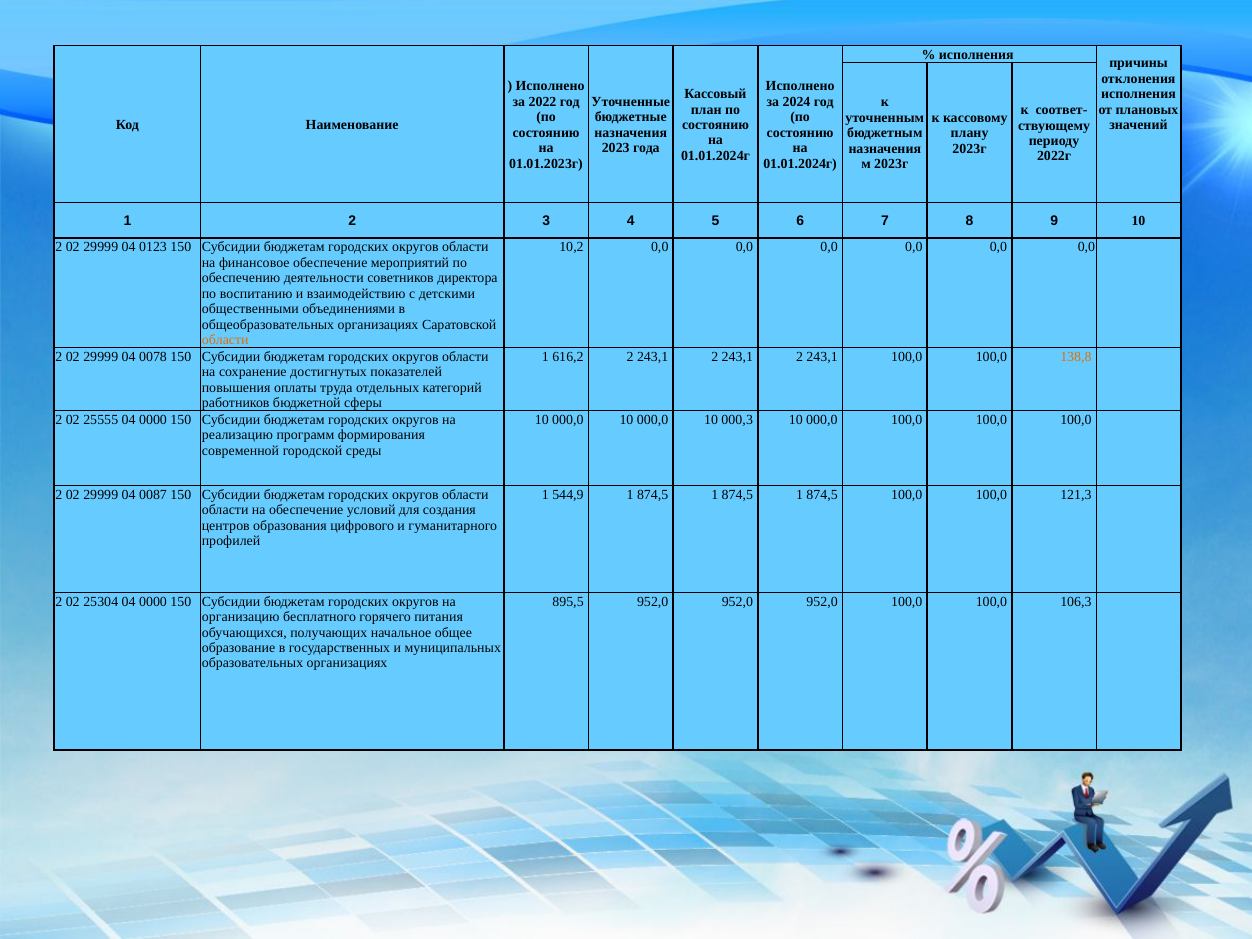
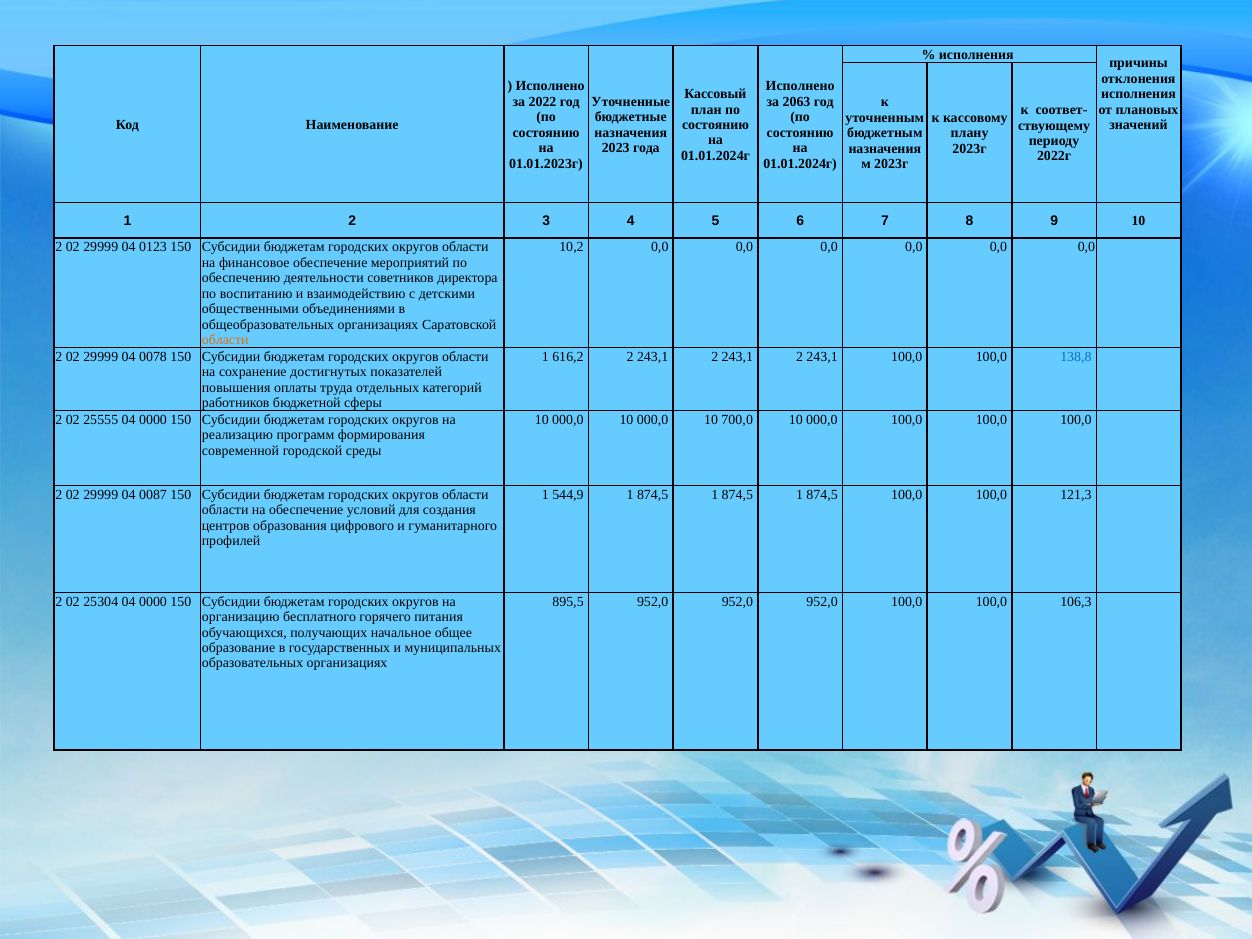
2024: 2024 -> 2063
138,8 colour: orange -> blue
000,3: 000,3 -> 700,0
